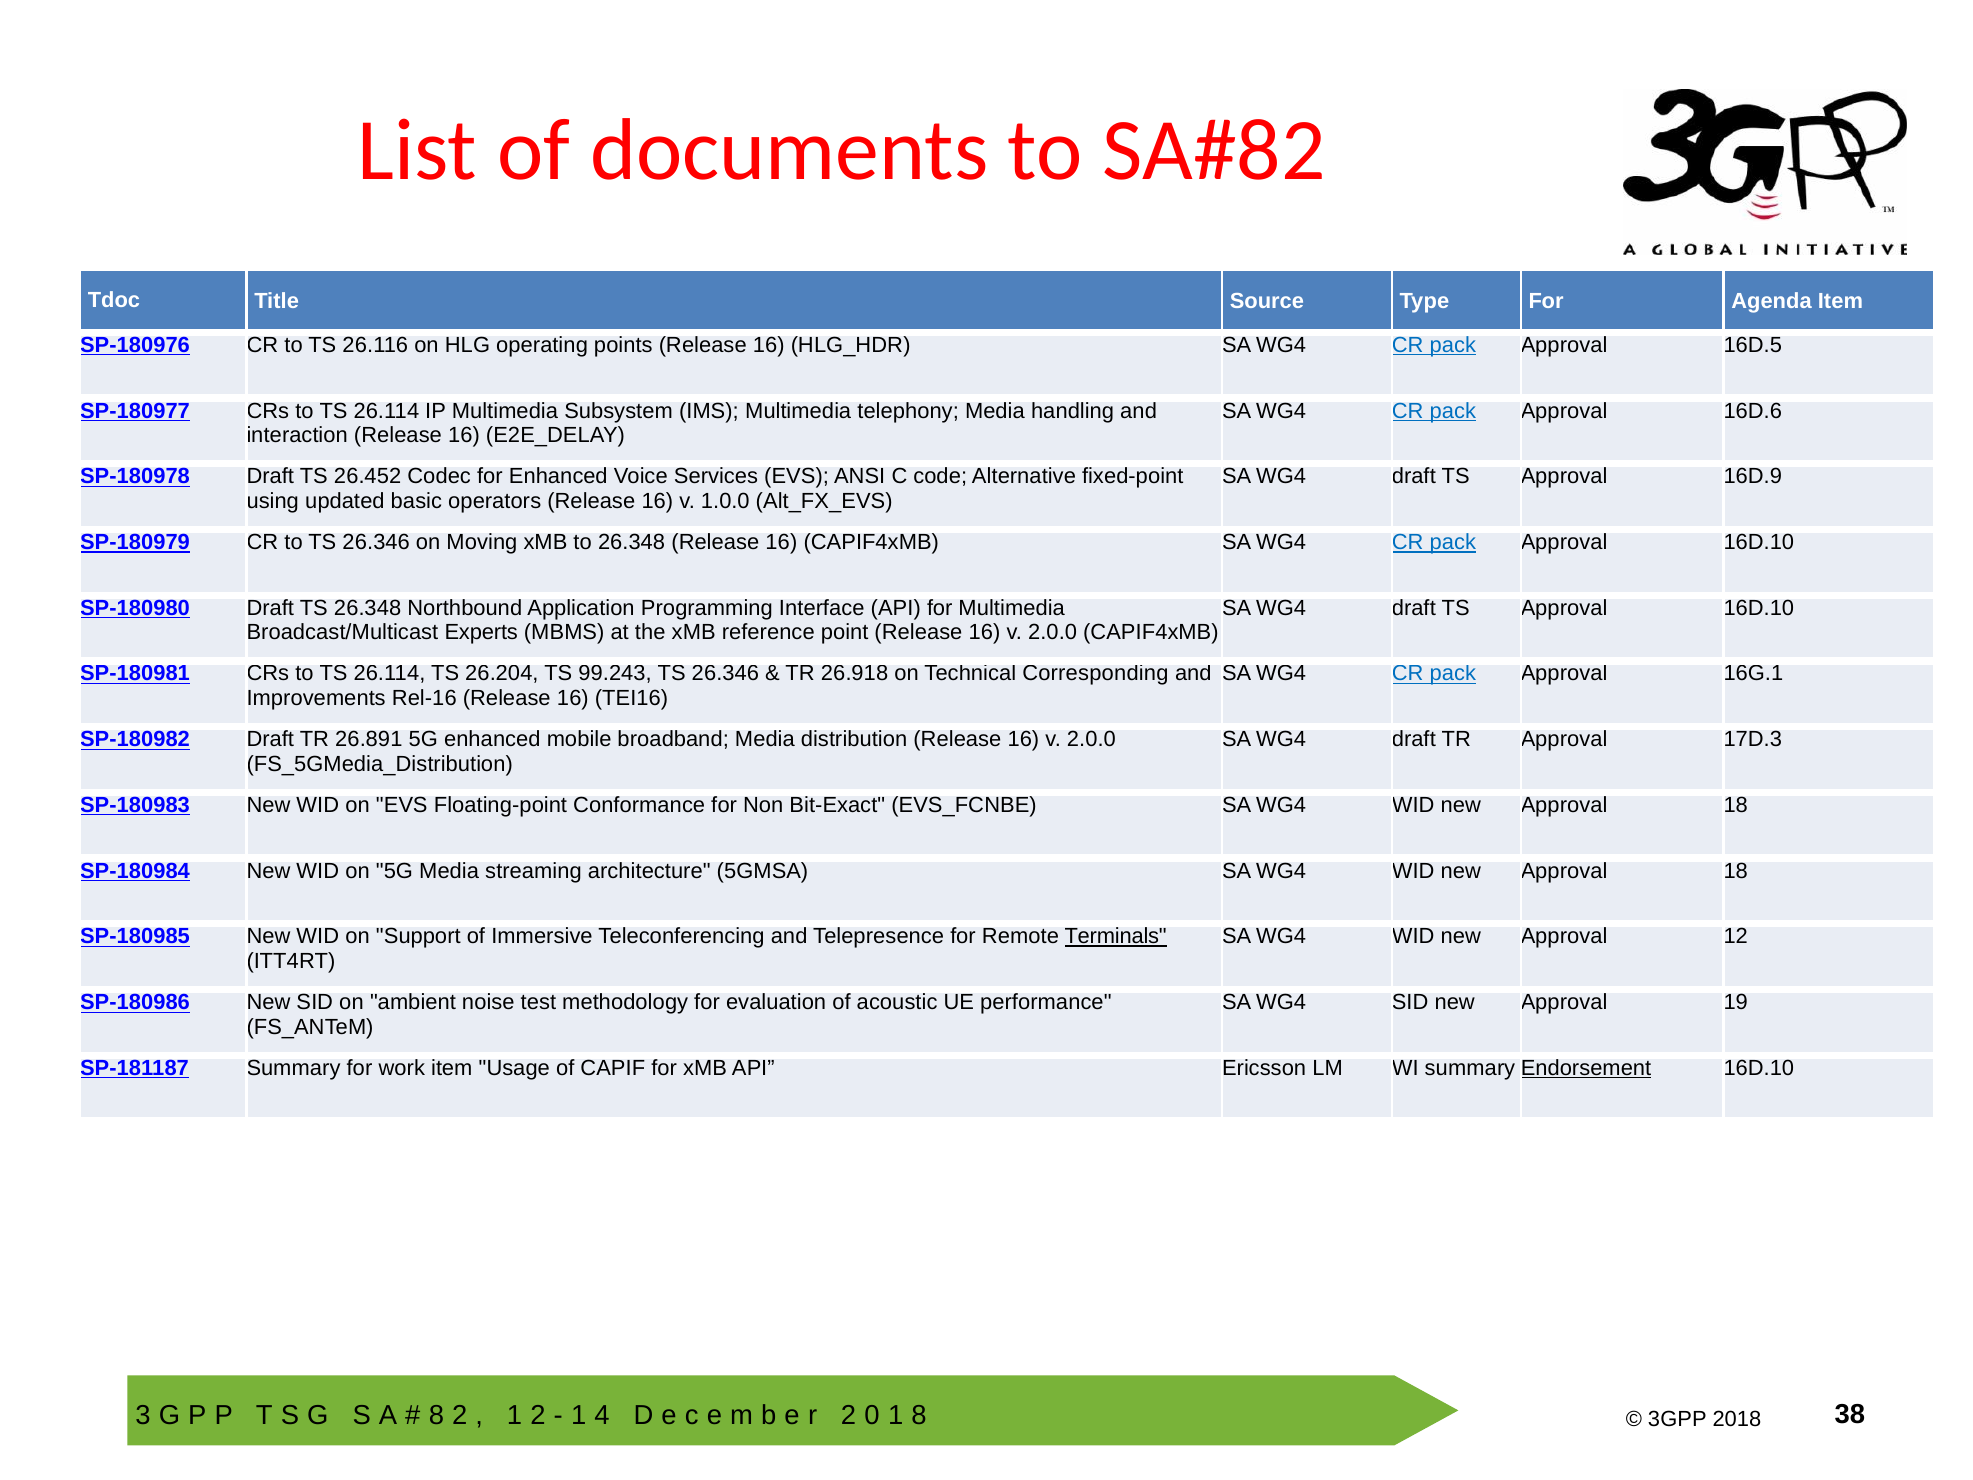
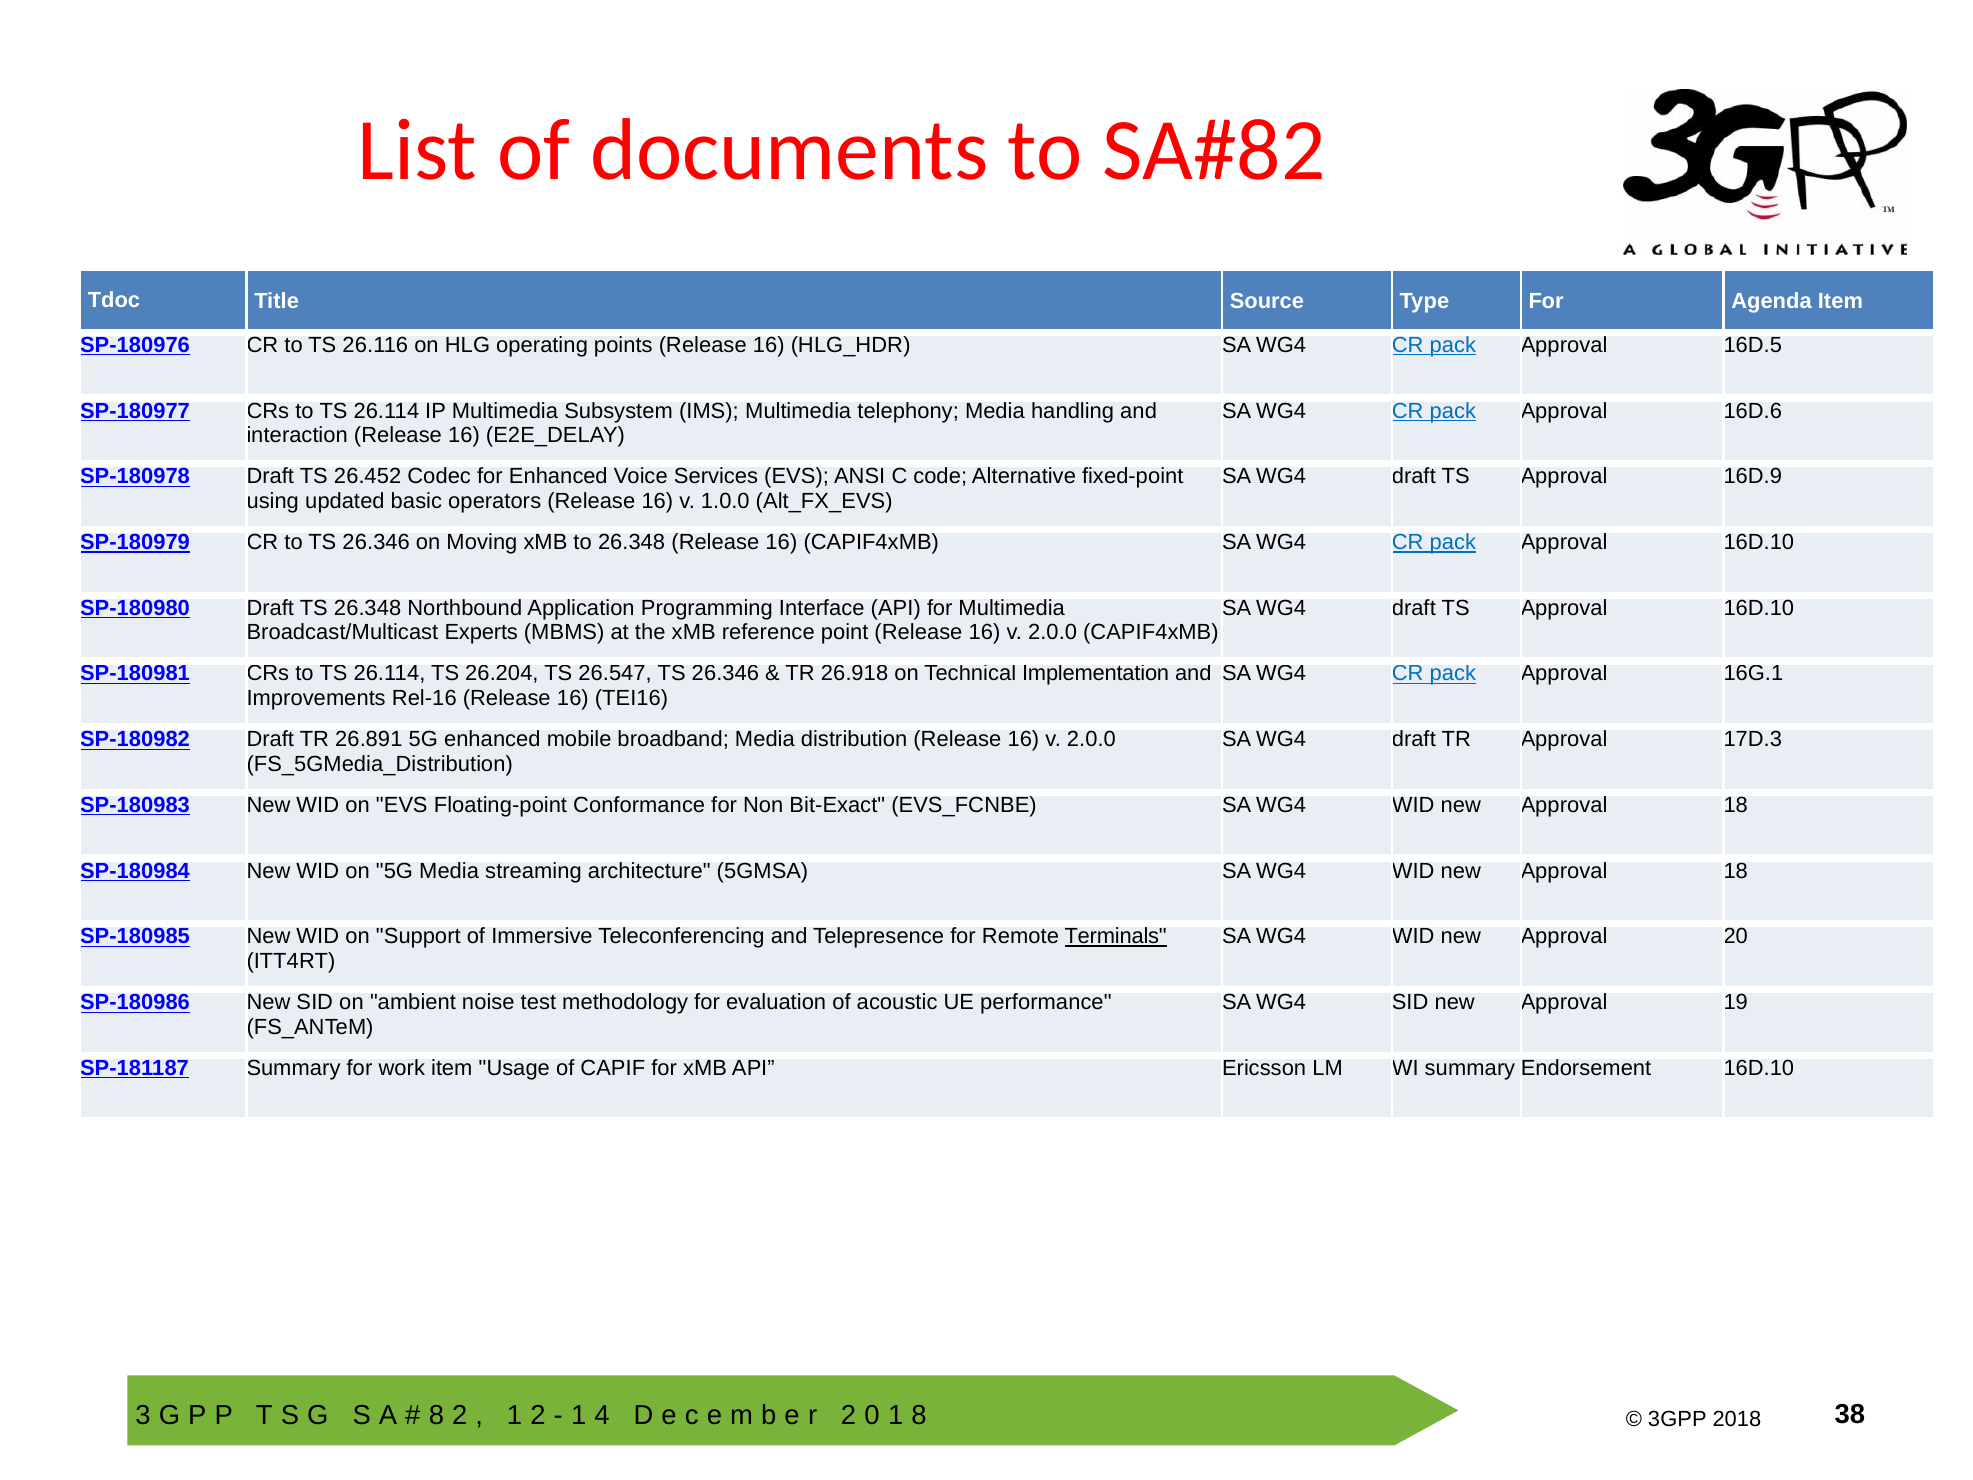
99.243: 99.243 -> 26.547
Corresponding: Corresponding -> Implementation
12: 12 -> 20
Endorsement underline: present -> none
